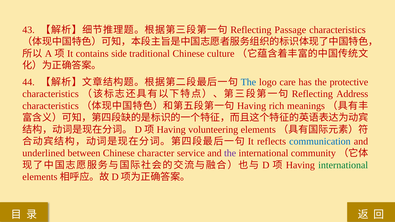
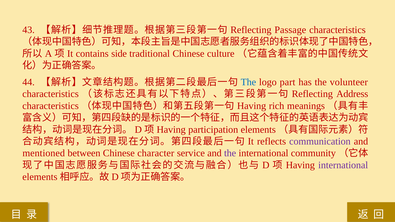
care: care -> part
protective: protective -> volunteer
volunteering: volunteering -> participation
communication colour: blue -> purple
underlined: underlined -> mentioned
international at (343, 165) colour: green -> purple
